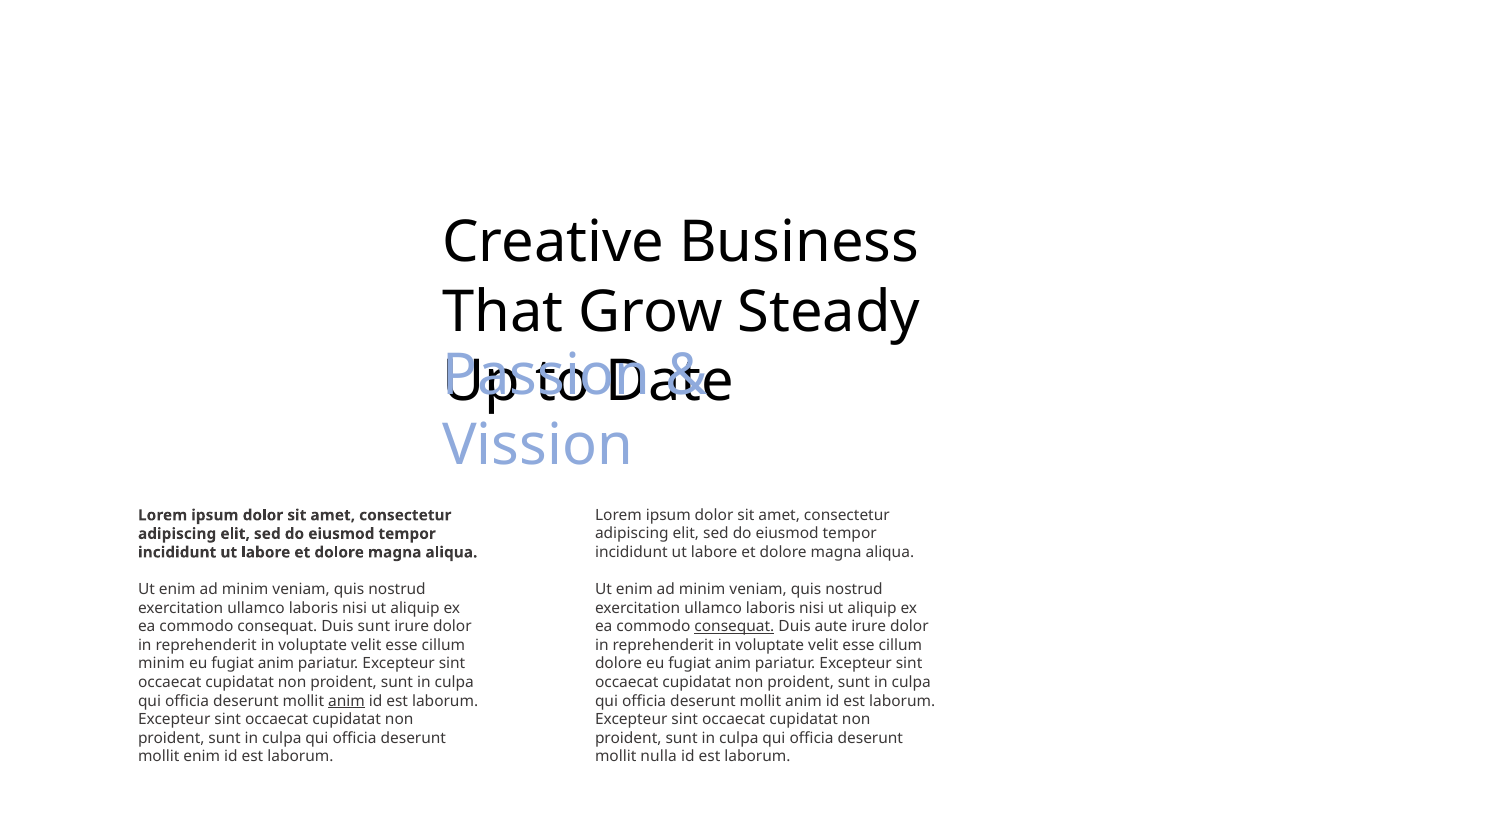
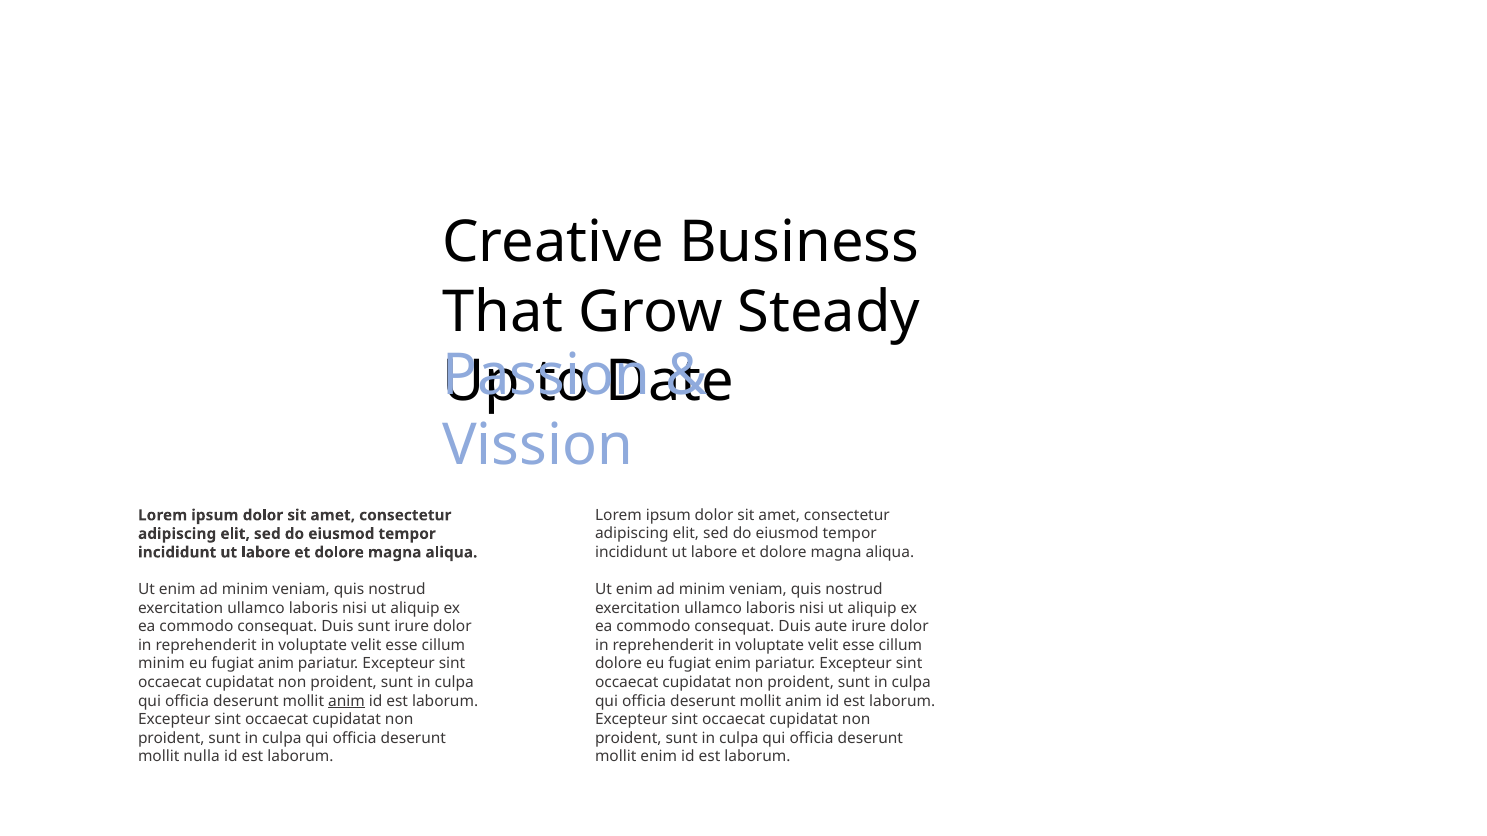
consequat at (734, 627) underline: present -> none
dolore eu fugiat anim: anim -> enim
mollit enim: enim -> nulla
mollit nulla: nulla -> enim
